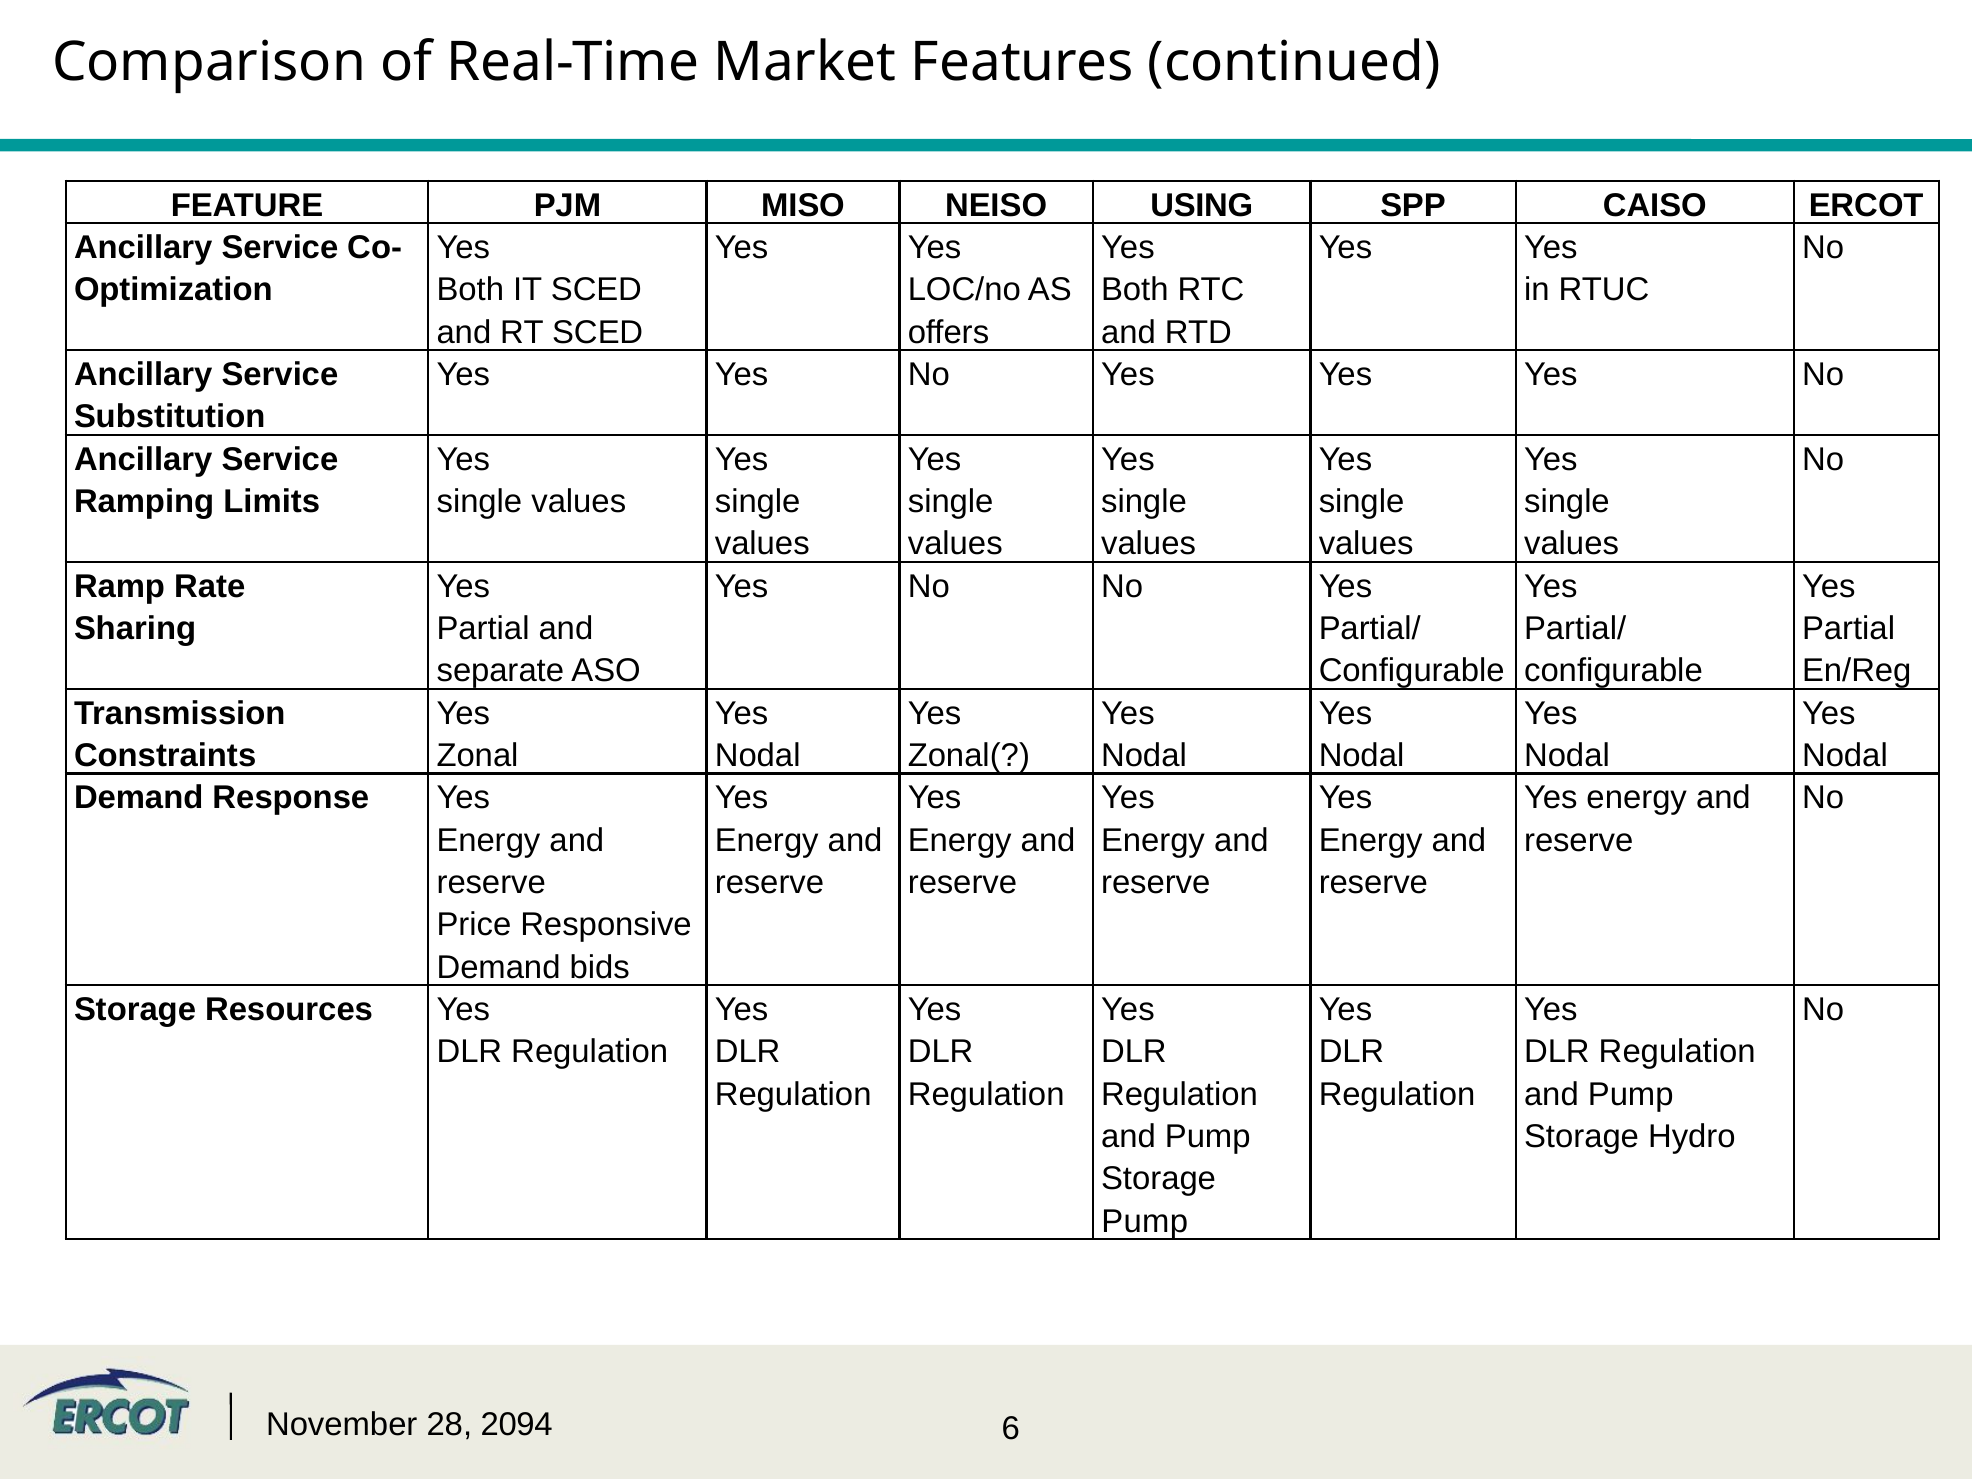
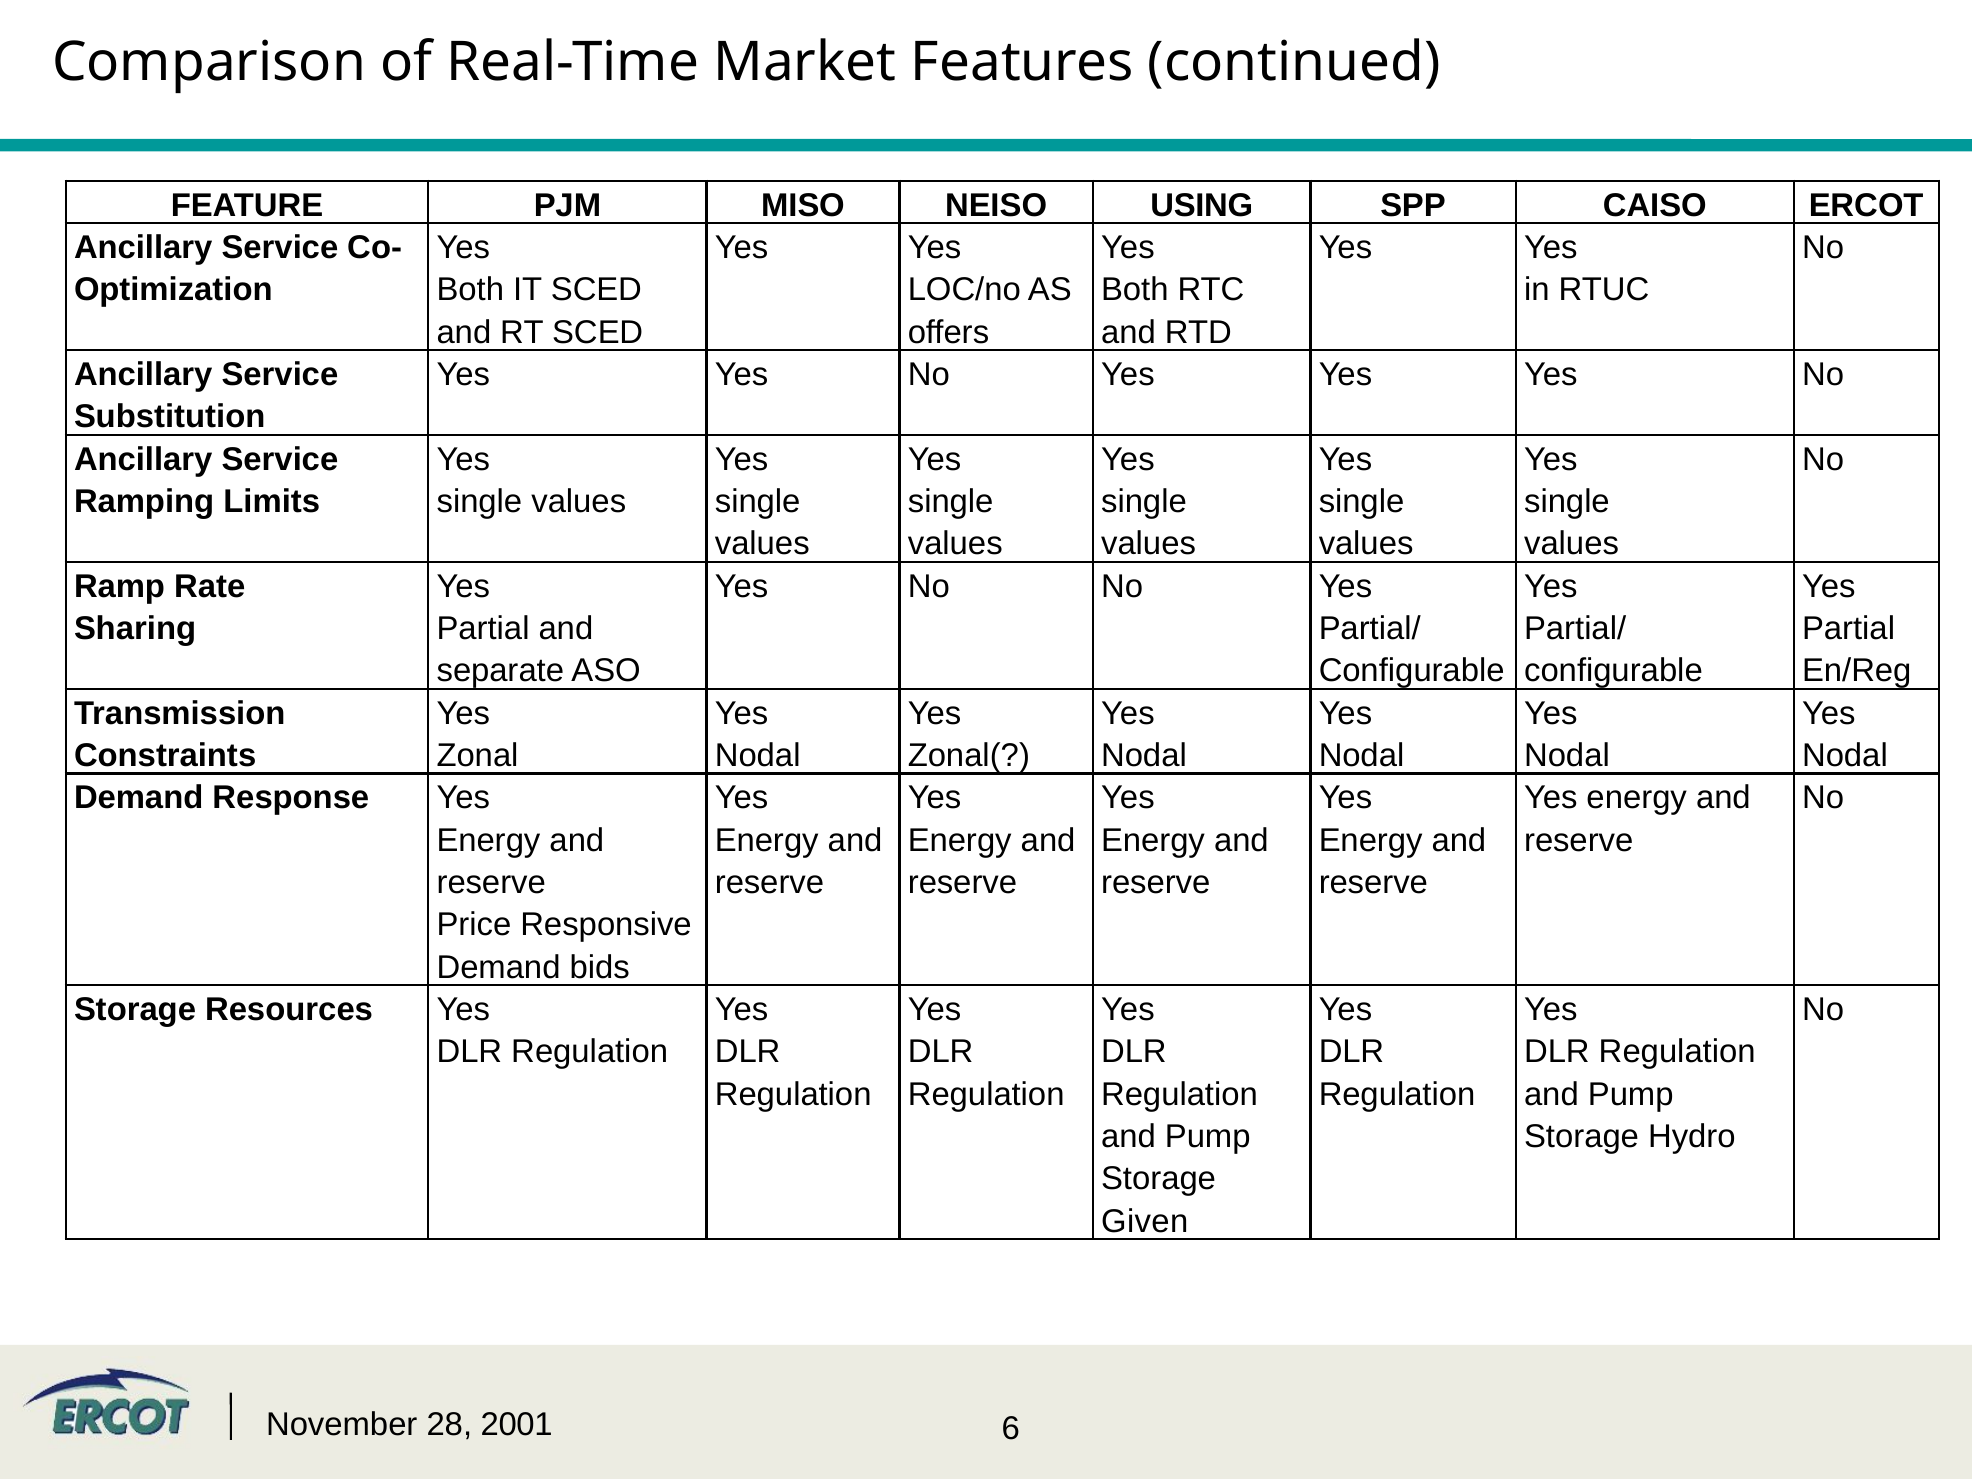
Pump at (1145, 1221): Pump -> Given
2094: 2094 -> 2001
